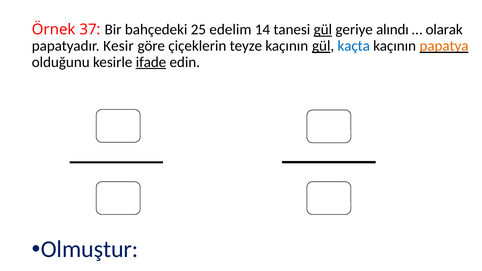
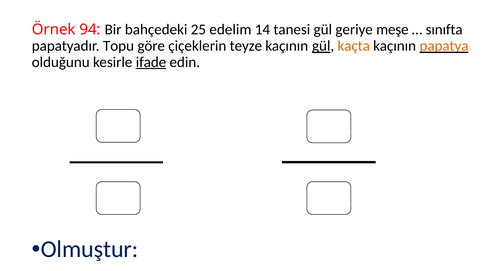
37: 37 -> 94
gül at (323, 30) underline: present -> none
alındı: alındı -> meşe
olarak: olarak -> sınıfta
Kesir: Kesir -> Topu
kaçta colour: blue -> orange
